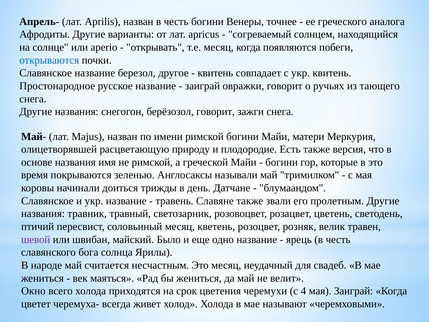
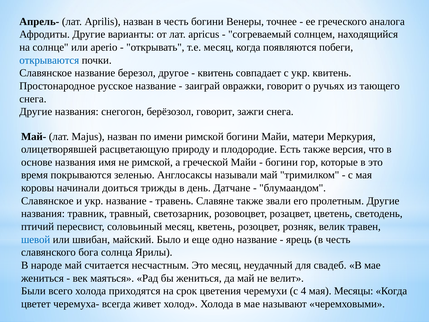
шевой colour: purple -> blue
Окно: Окно -> Были
мая Заиграй: Заиграй -> Месяцы
